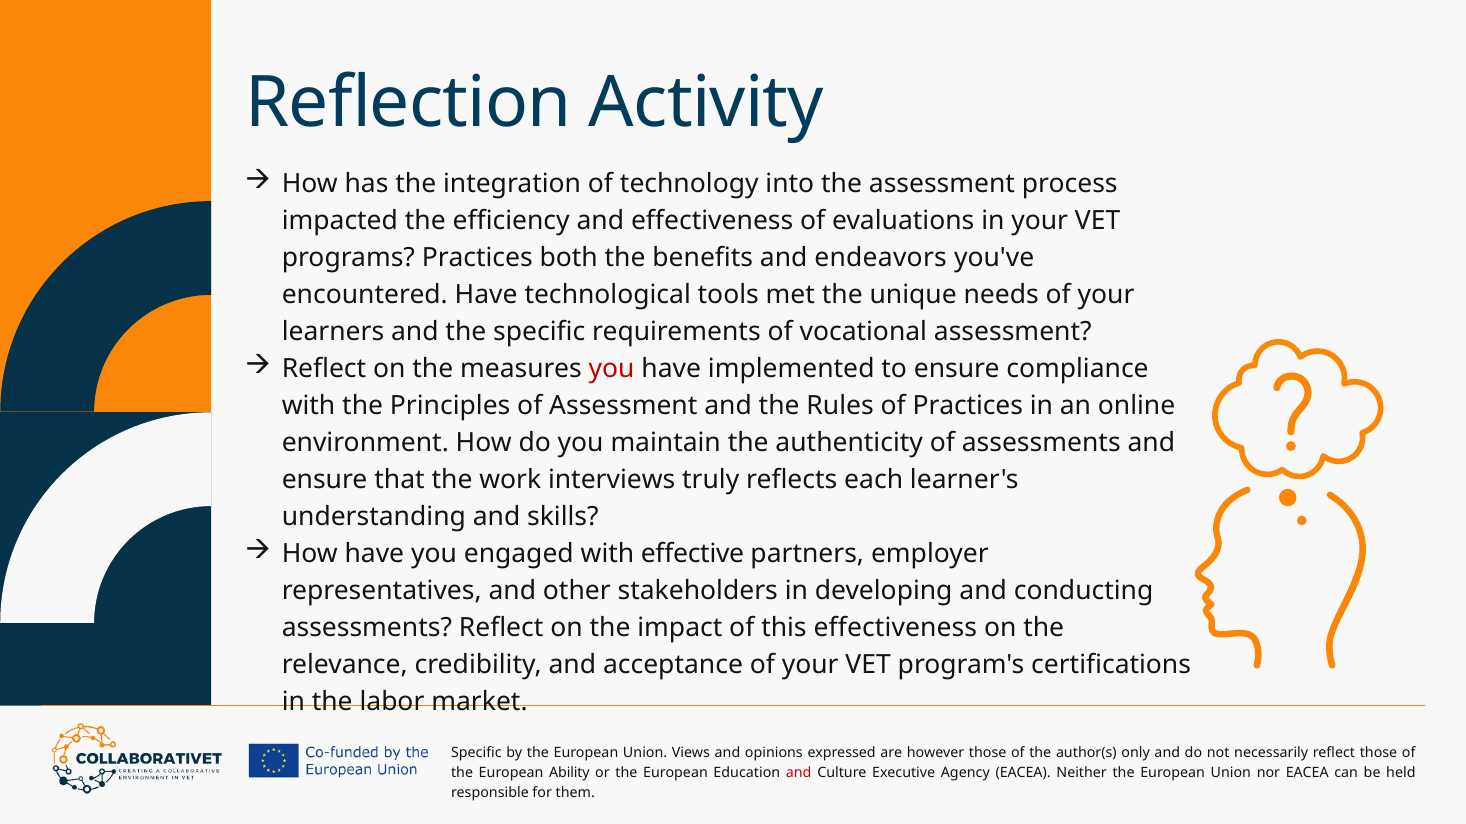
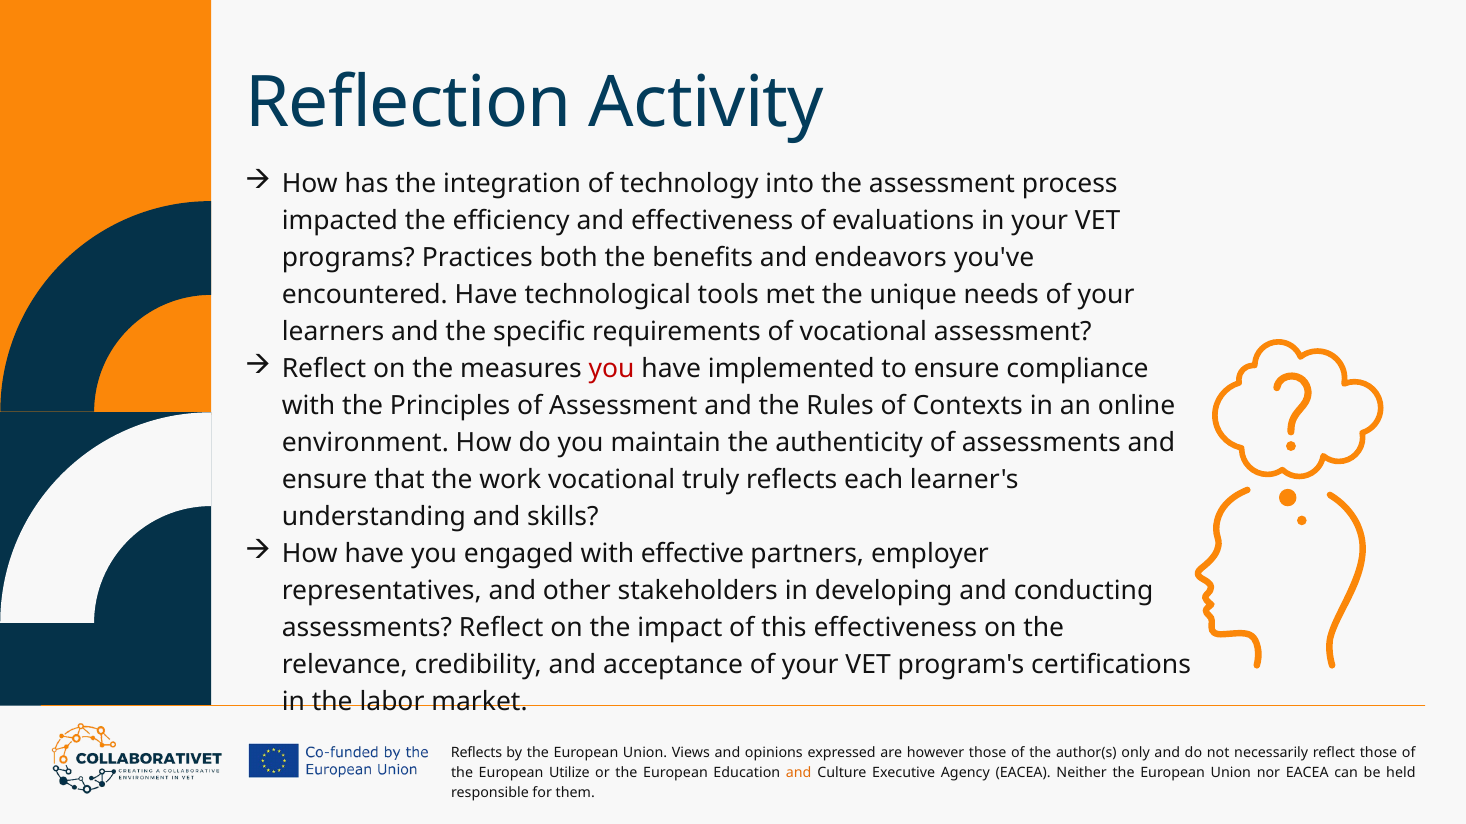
of Practices: Practices -> Contexts
work interviews: interviews -> vocational
Specific at (476, 753): Specific -> Reflects
Ability: Ability -> Utilize
and at (799, 773) colour: red -> orange
